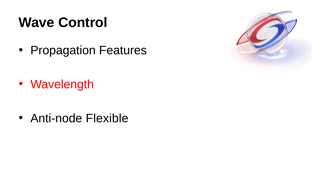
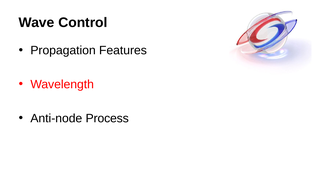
Flexible: Flexible -> Process
